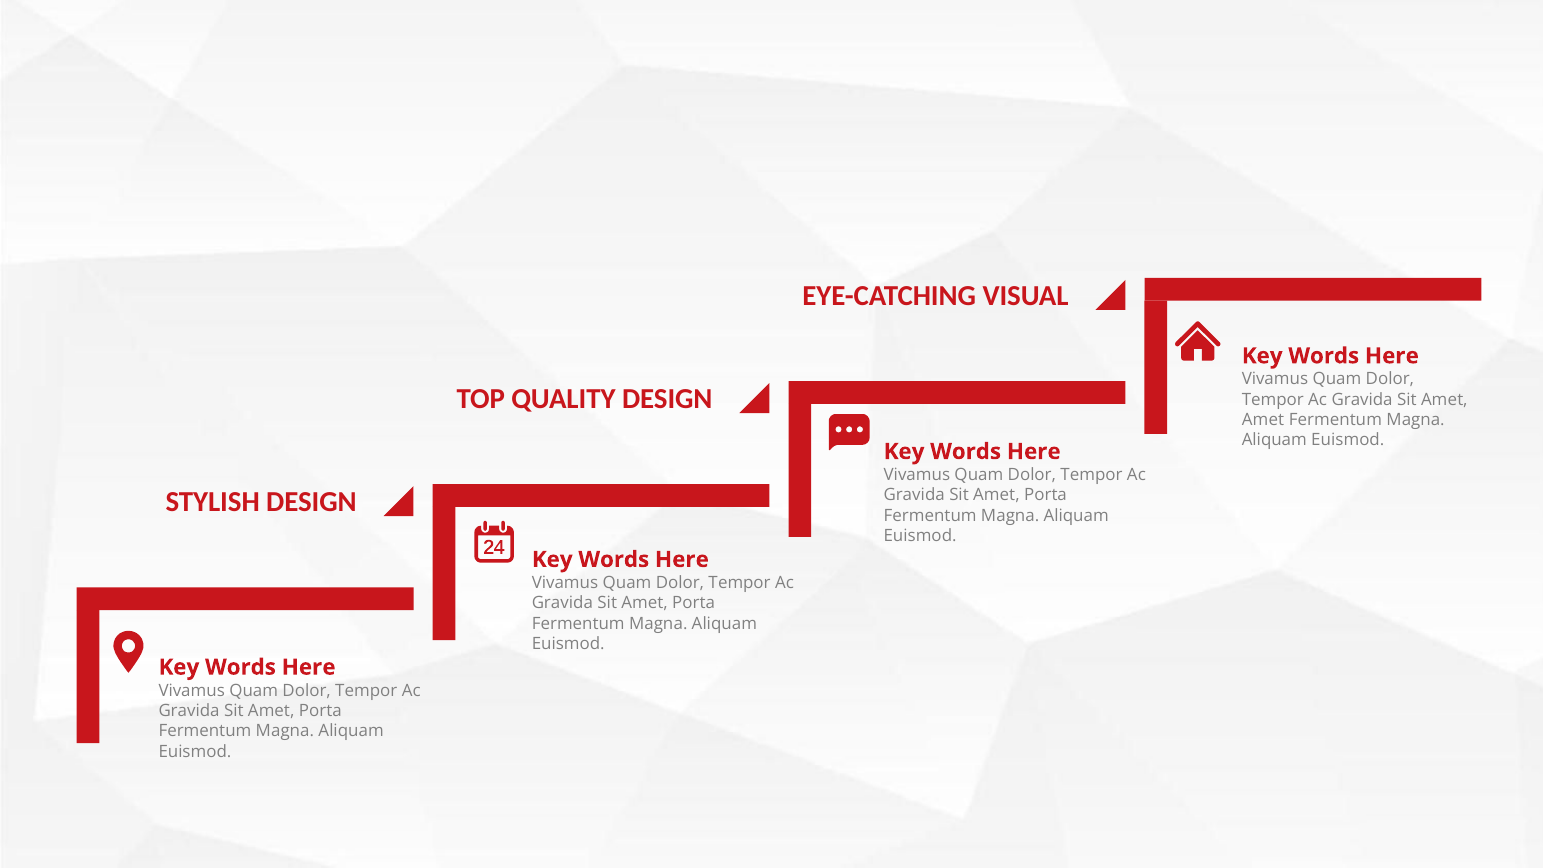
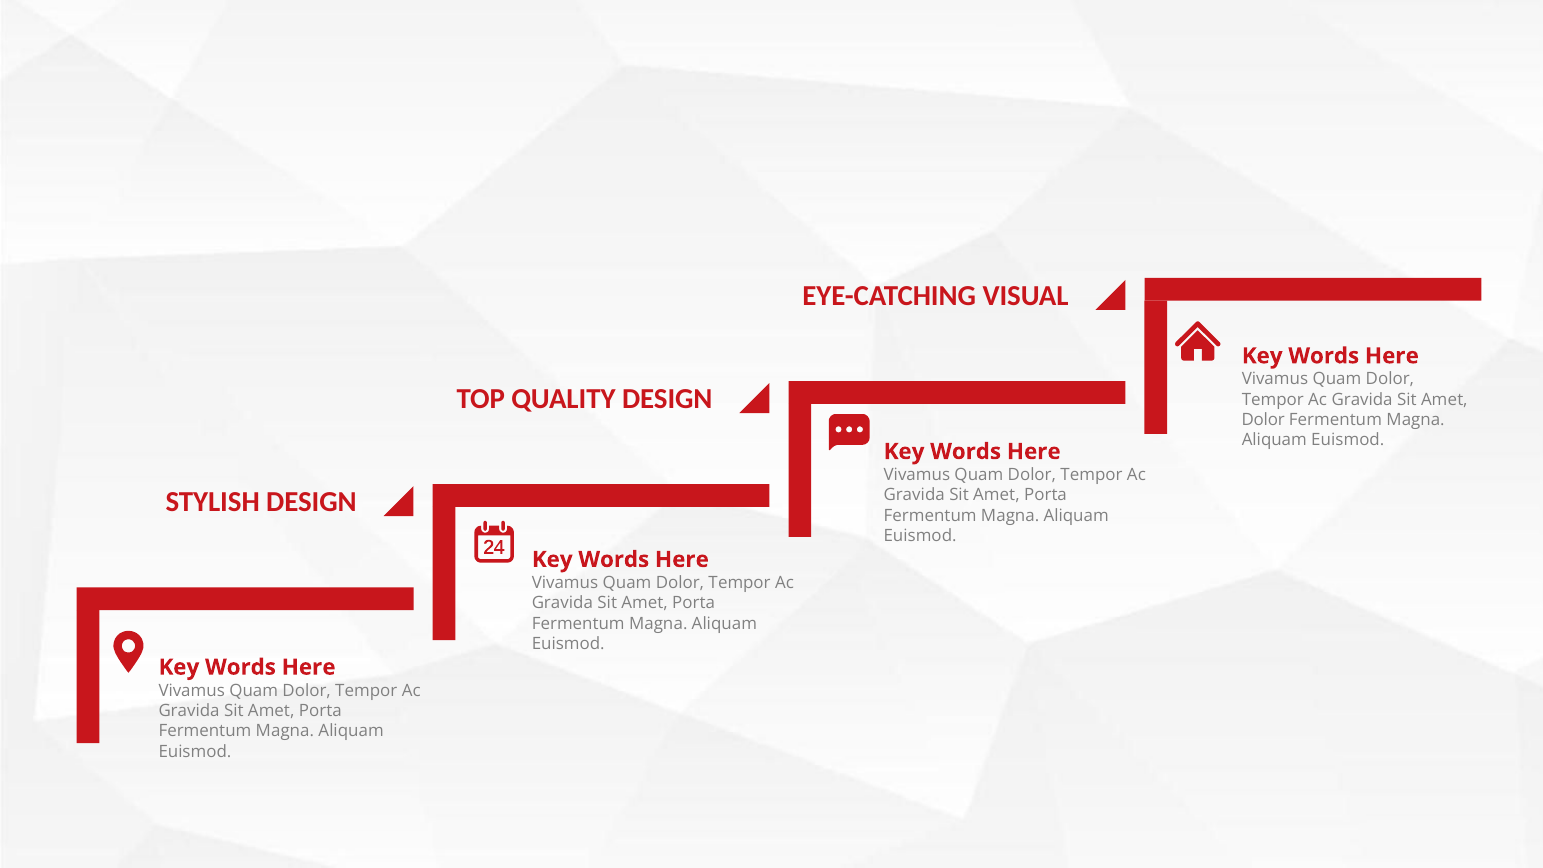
Amet at (1263, 420): Amet -> Dolor
